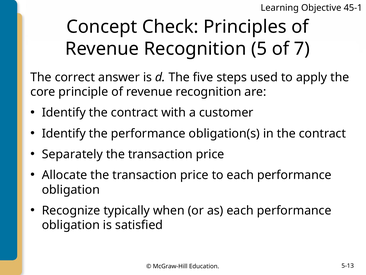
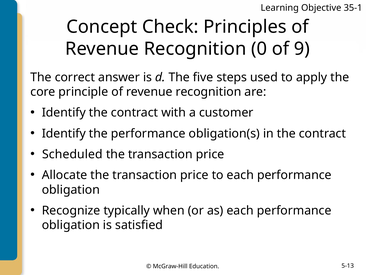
45-1: 45-1 -> 35-1
5: 5 -> 0
7: 7 -> 9
Separately: Separately -> Scheduled
